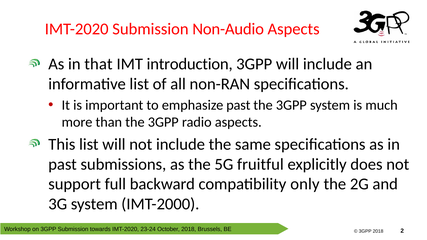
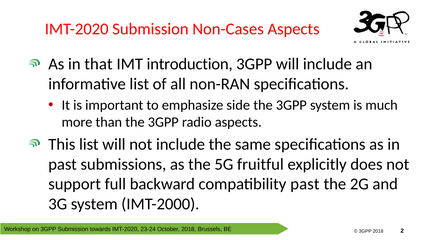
Non-Audio: Non-Audio -> Non-Cases
emphasize past: past -> side
compatibility only: only -> past
